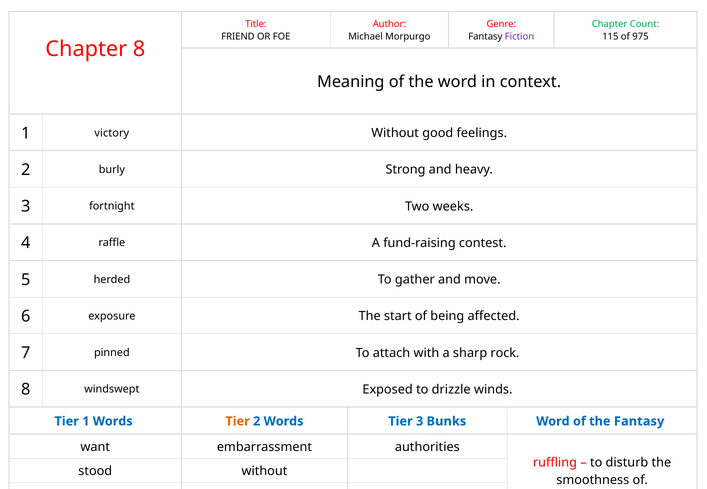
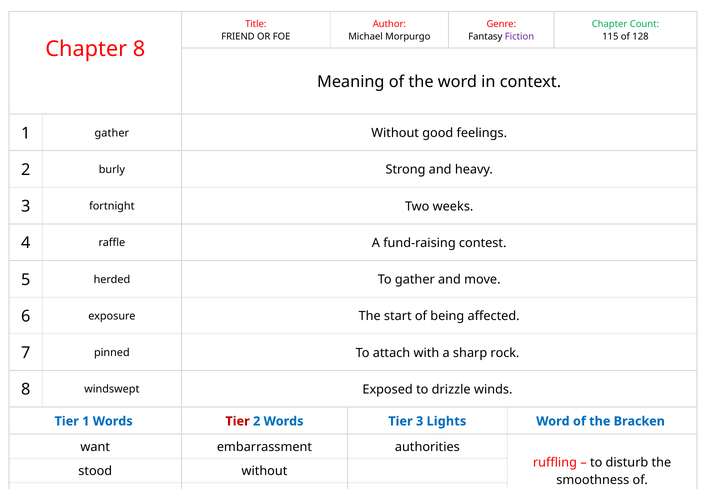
975: 975 -> 128
1 victory: victory -> gather
Tier at (238, 422) colour: orange -> red
Bunks: Bunks -> Lights
the Fantasy: Fantasy -> Bracken
